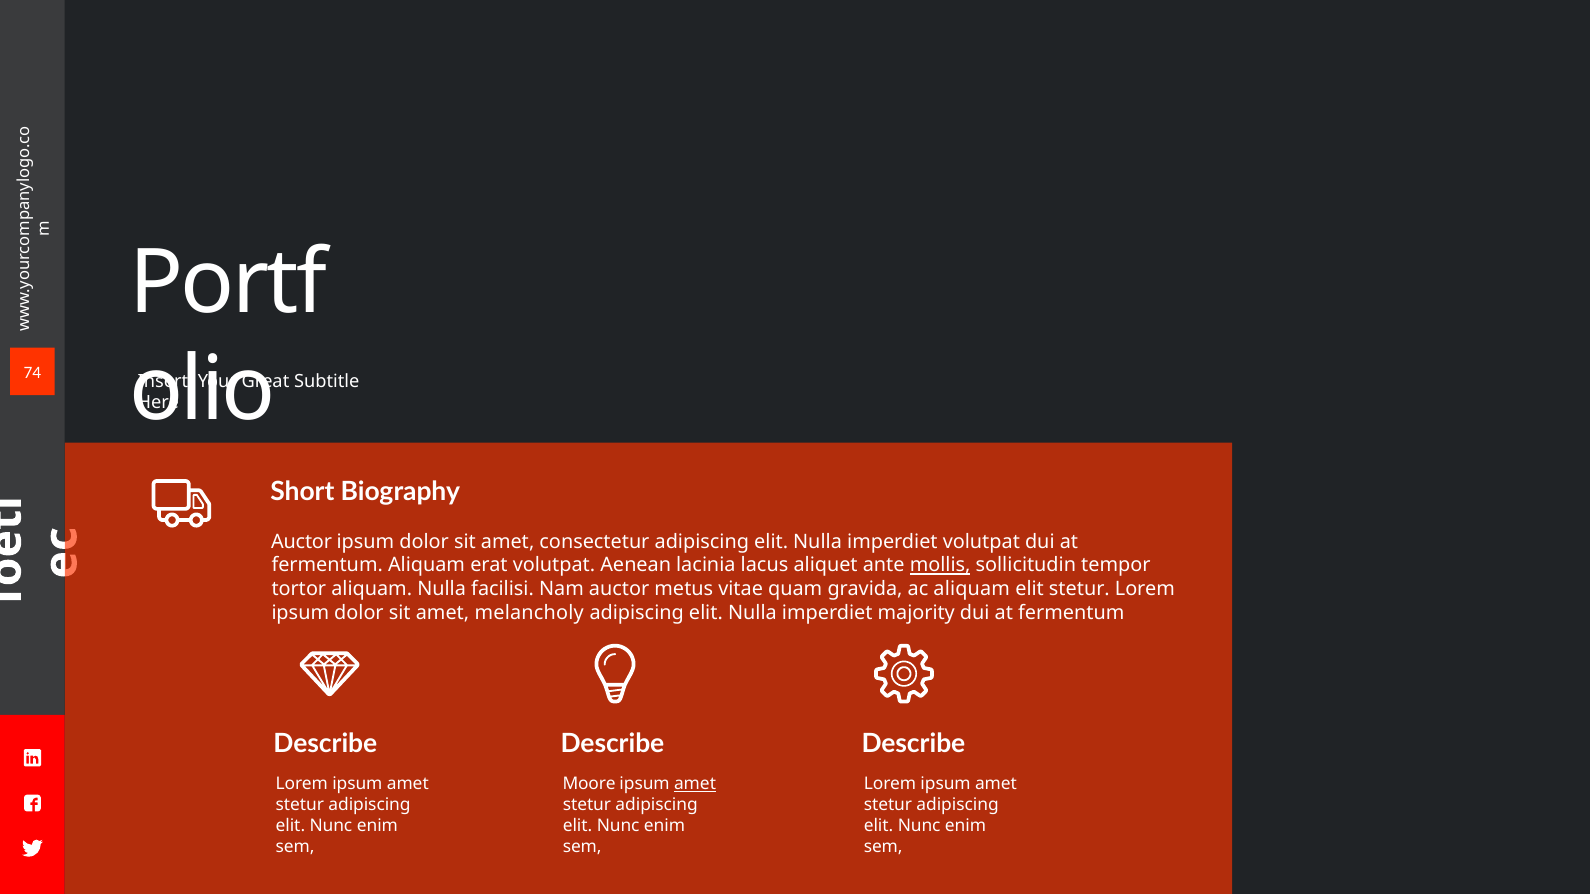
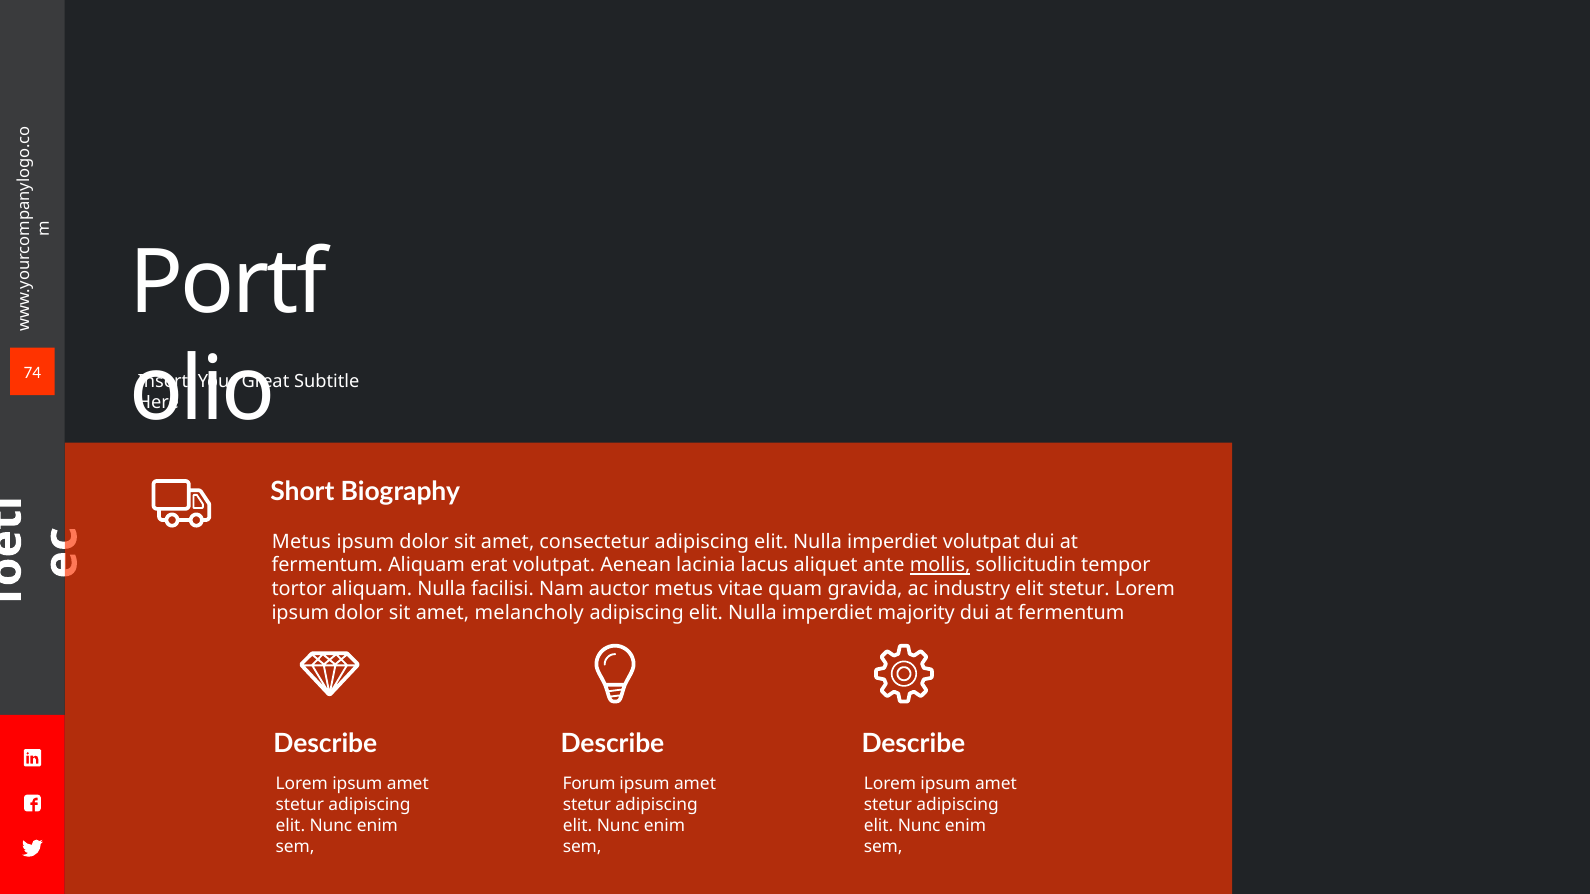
Auctor at (302, 542): Auctor -> Metus
ac aliquam: aliquam -> industry
Moore: Moore -> Forum
amet at (695, 784) underline: present -> none
